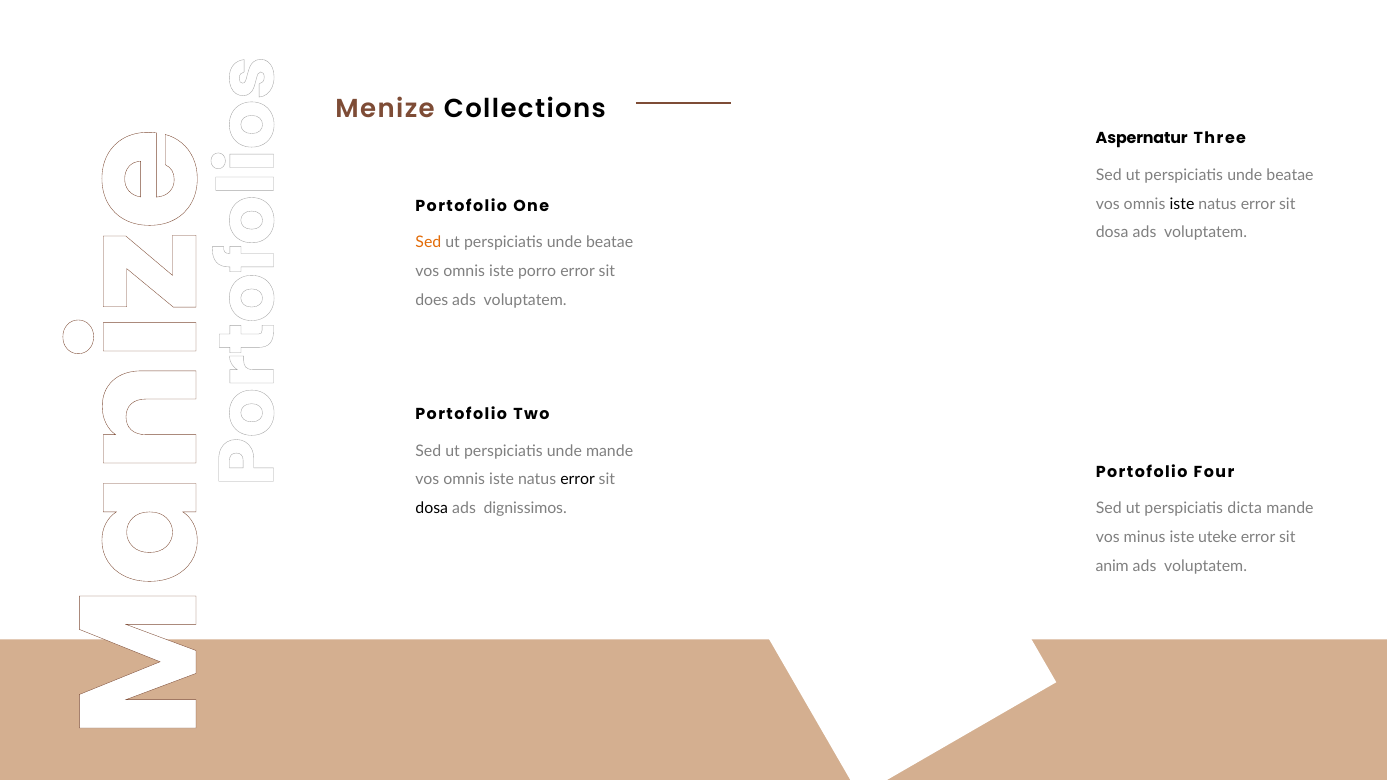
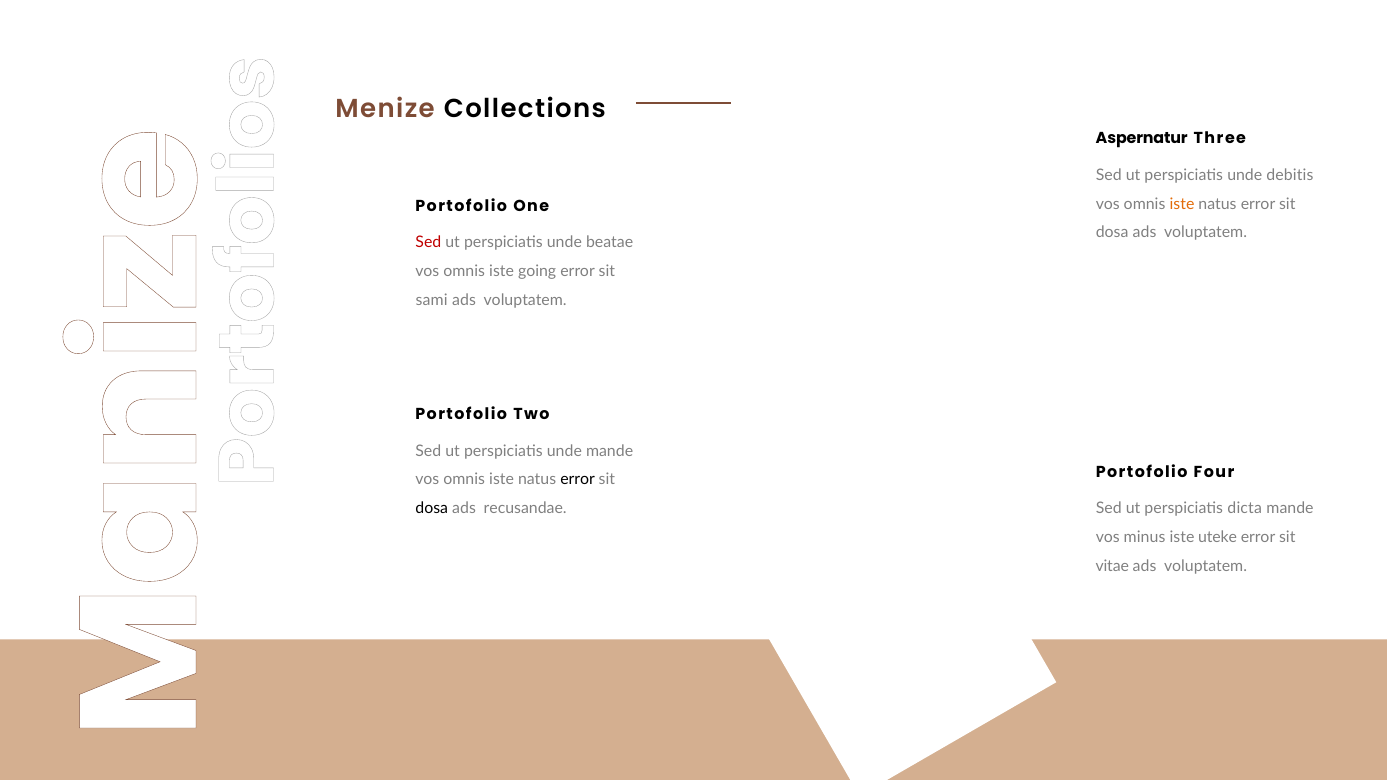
beatae at (1290, 175): beatae -> debitis
iste at (1182, 204) colour: black -> orange
Sed at (428, 243) colour: orange -> red
porro: porro -> going
does: does -> sami
dignissimos: dignissimos -> recusandae
anim: anim -> vitae
